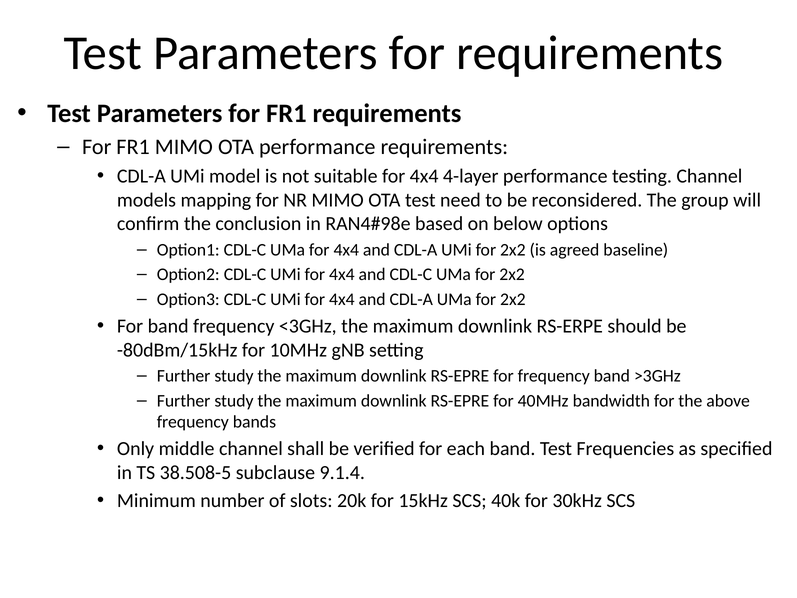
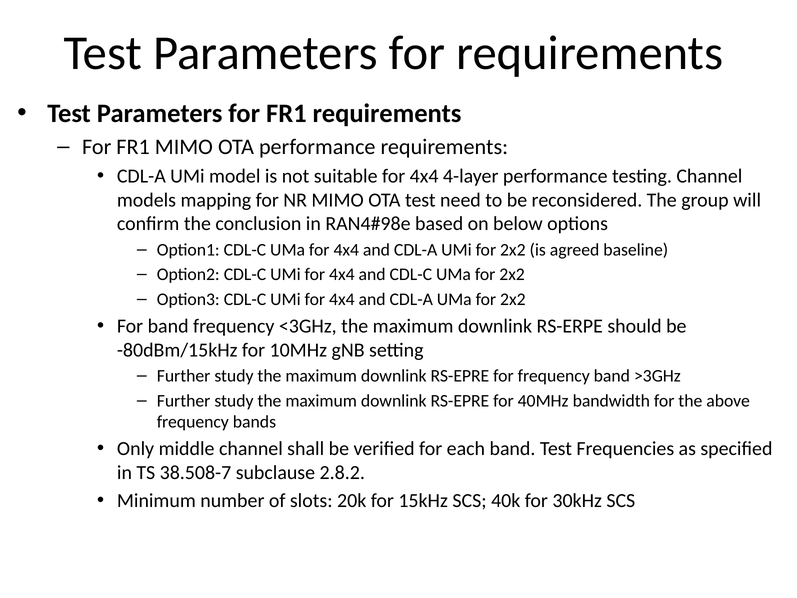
38.508-5: 38.508-5 -> 38.508-7
9.1.4: 9.1.4 -> 2.8.2
